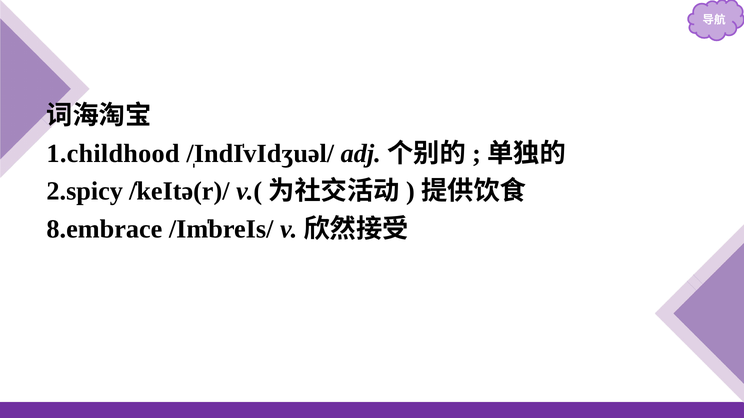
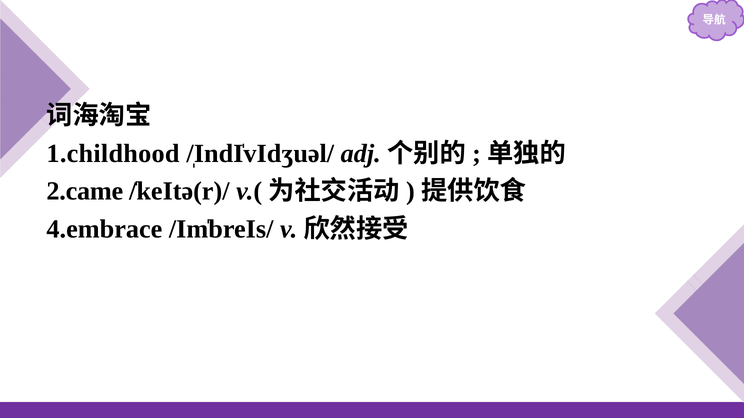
2.spicy: 2.spicy -> 2.came
8.embrace: 8.embrace -> 4.embrace
